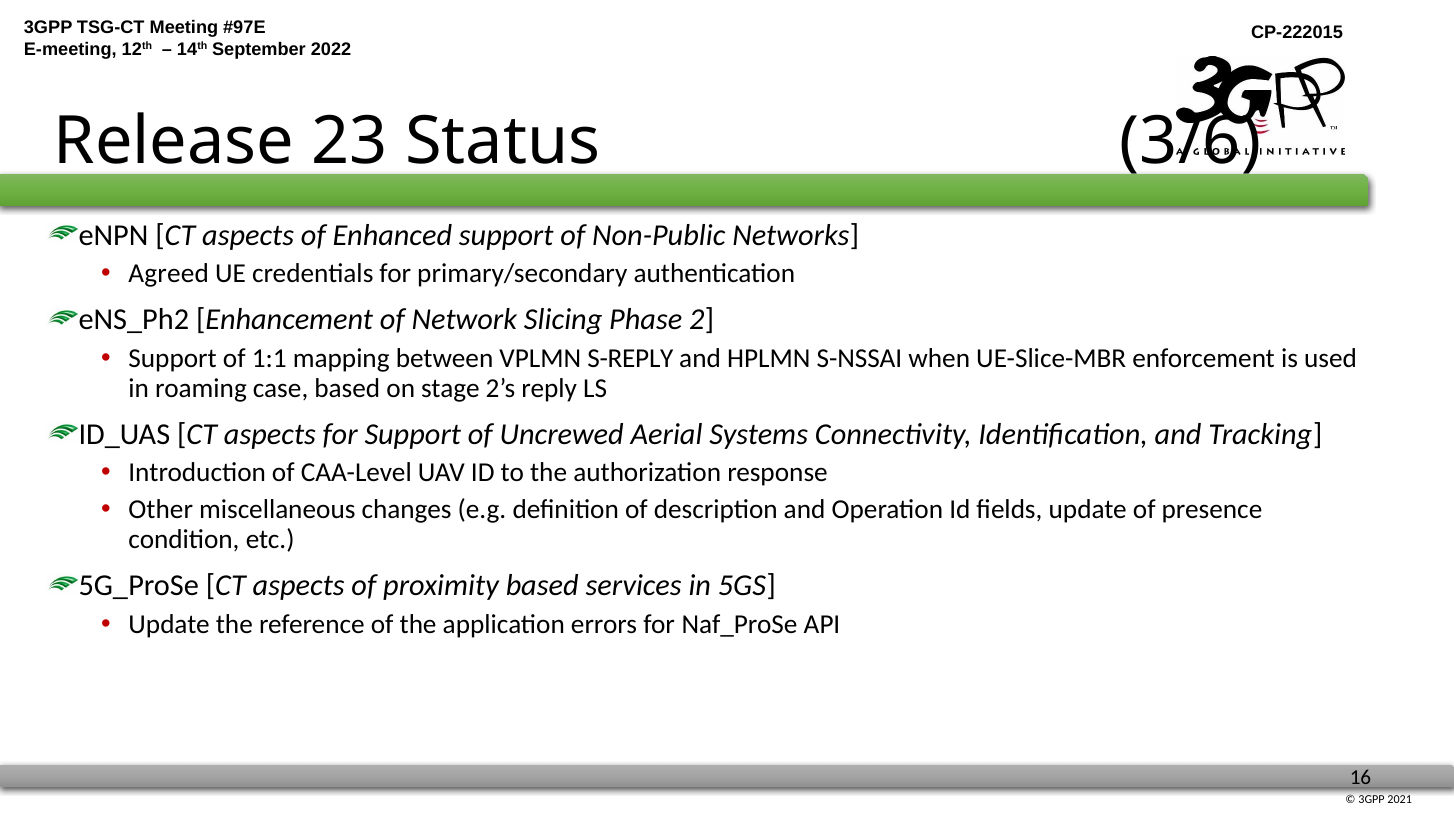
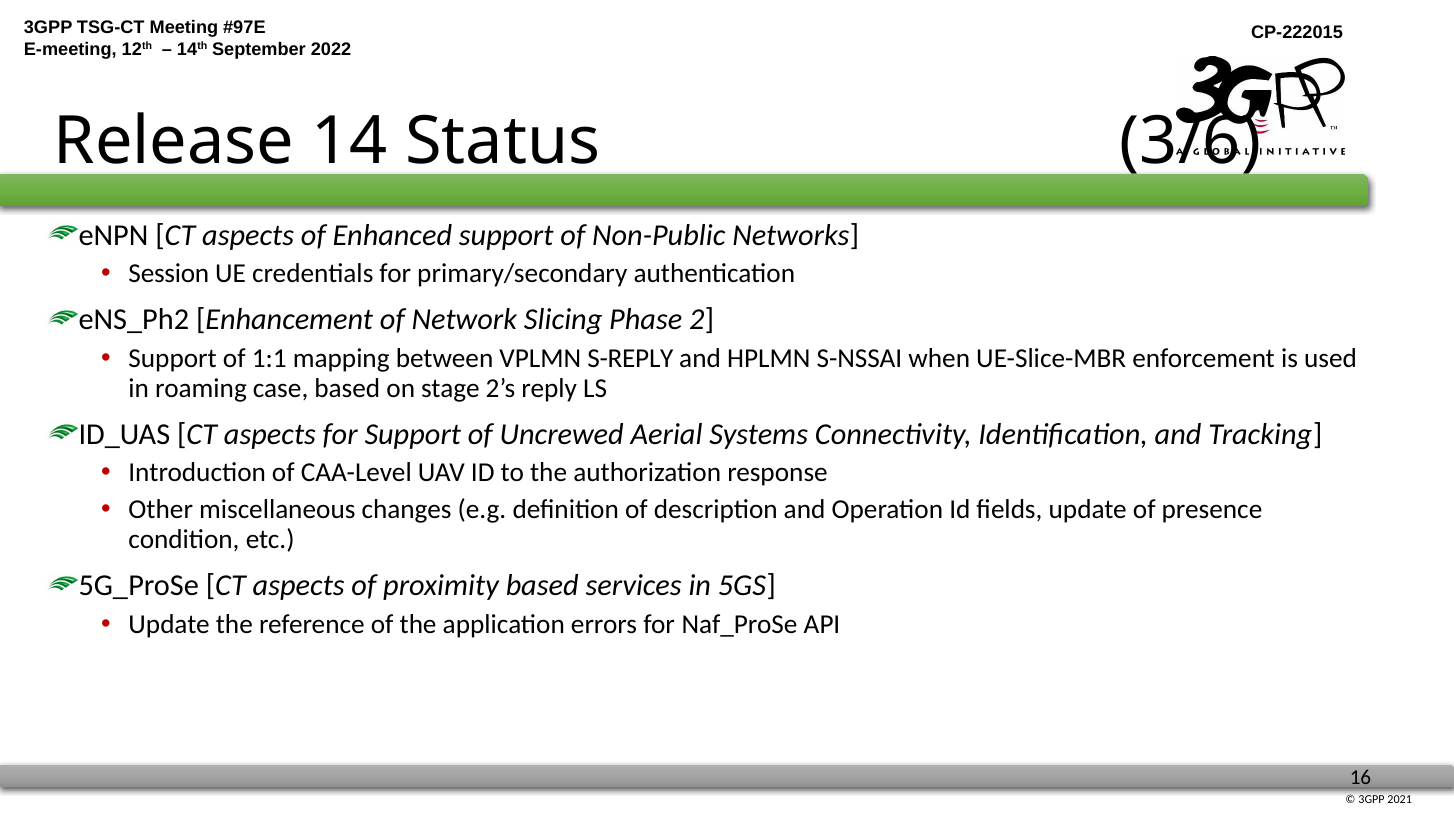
23: 23 -> 14
Agreed: Agreed -> Session
